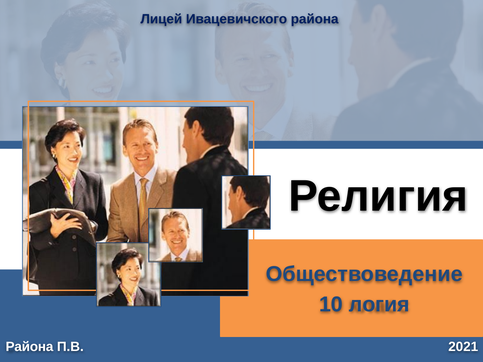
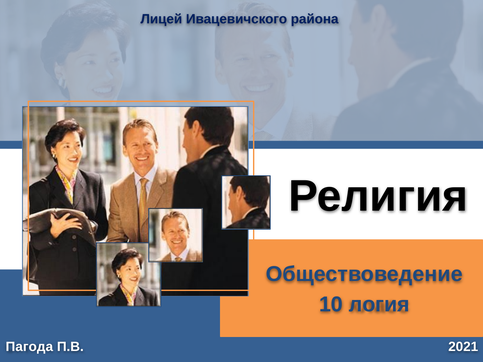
Района at (29, 347): Района -> Пагода
